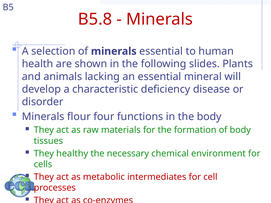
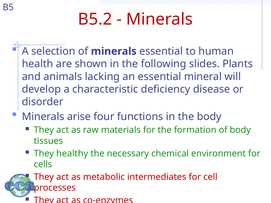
B5.8: B5.8 -> B5.2
flour: flour -> arise
